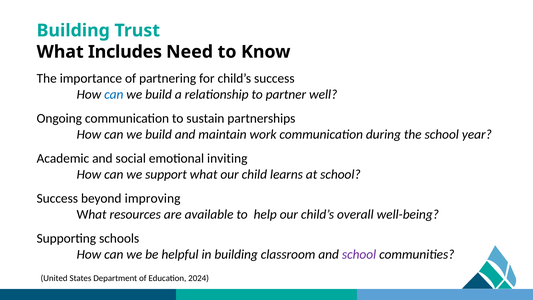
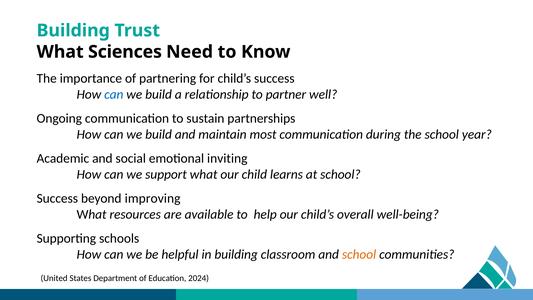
Includes: Includes -> Sciences
work: work -> most
school at (359, 254) colour: purple -> orange
